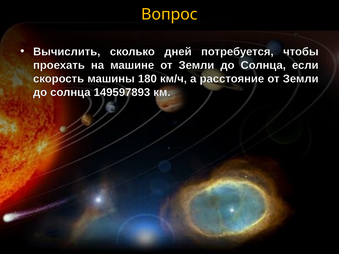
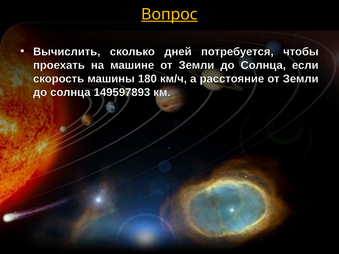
Вопрос underline: none -> present
